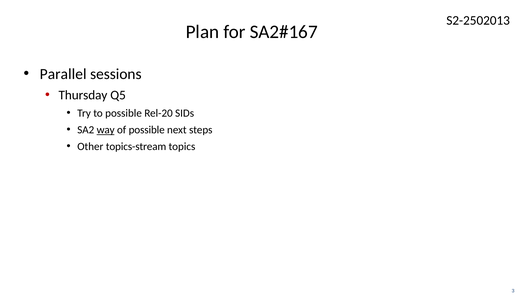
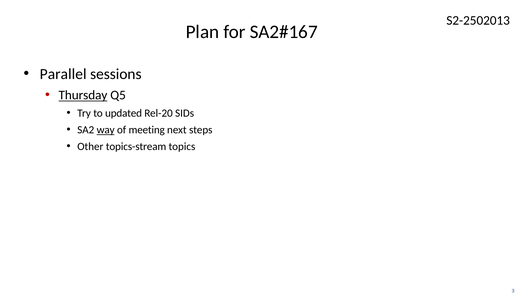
Thursday underline: none -> present
to possible: possible -> updated
of possible: possible -> meeting
